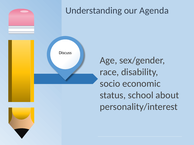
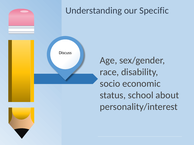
Agenda: Agenda -> Specific
